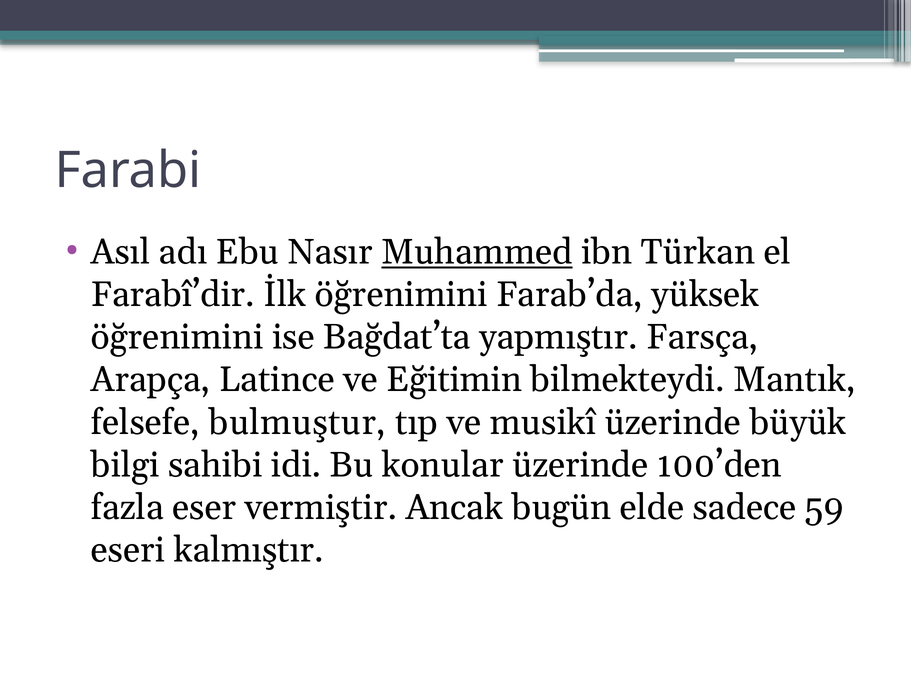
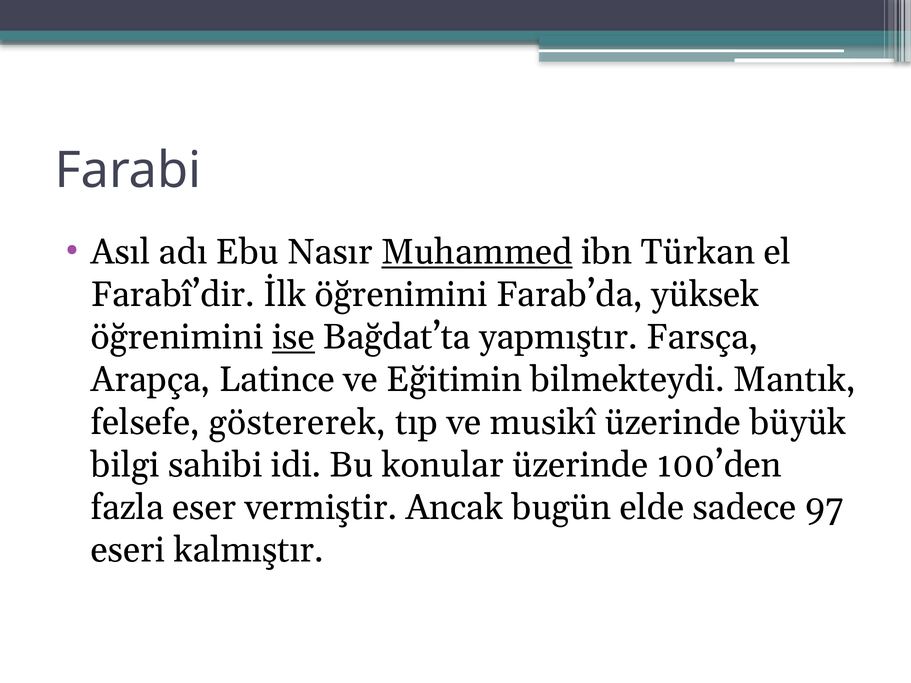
ise underline: none -> present
bulmuştur: bulmuştur -> göstererek
59: 59 -> 97
